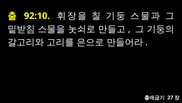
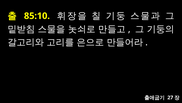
92:10: 92:10 -> 85:10
